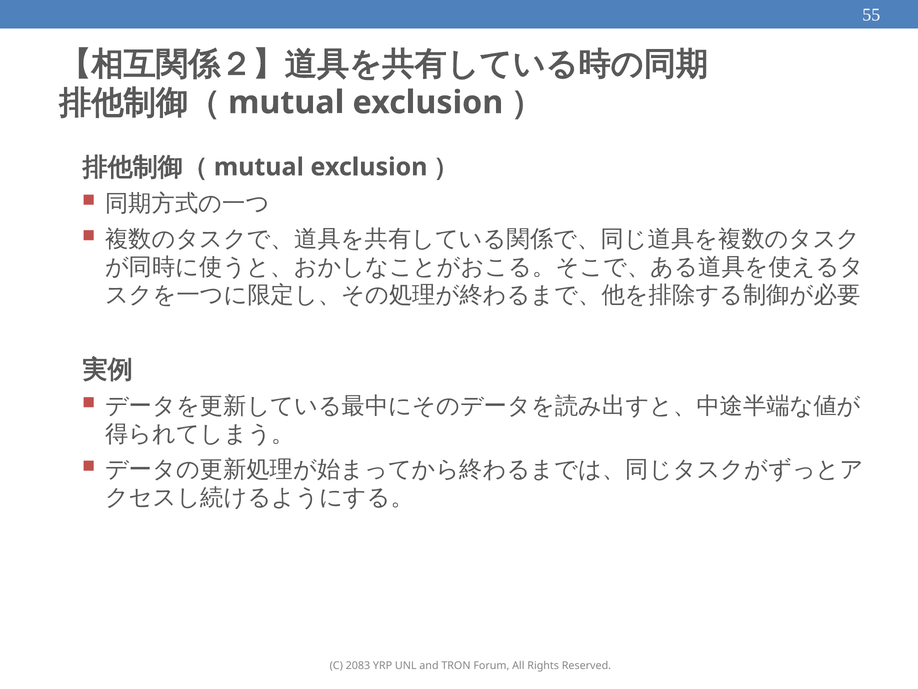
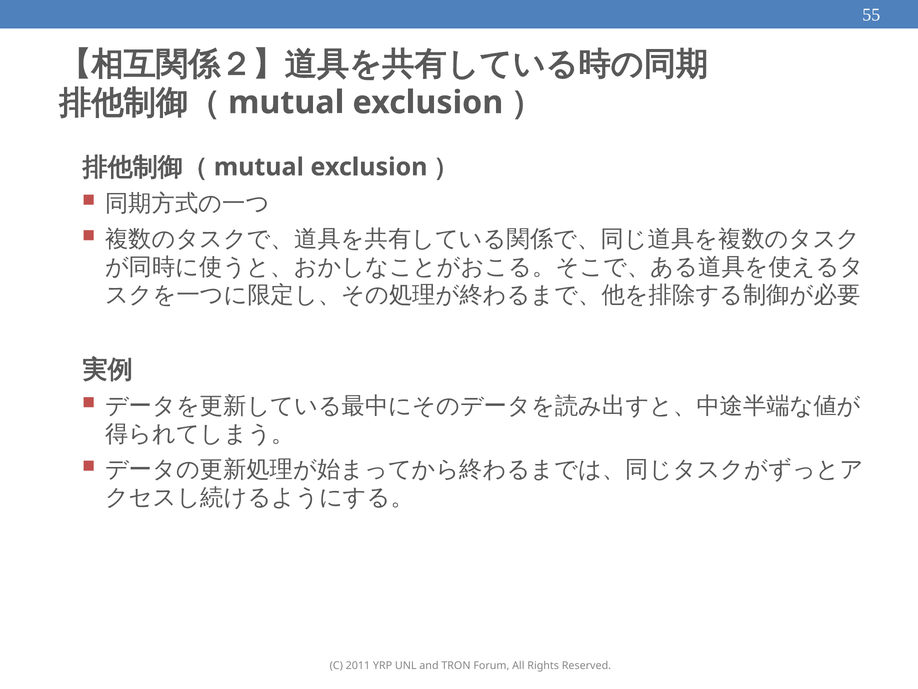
2083: 2083 -> 2011
